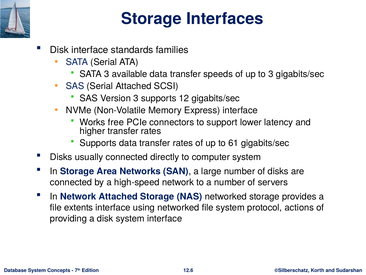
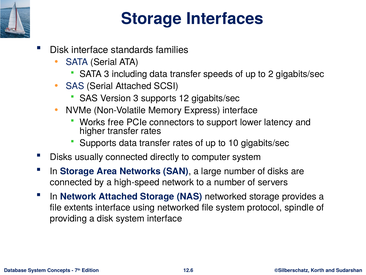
available: available -> including
to 3: 3 -> 2
61: 61 -> 10
actions: actions -> spindle
